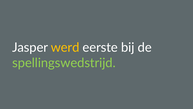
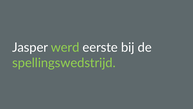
werd colour: yellow -> light green
